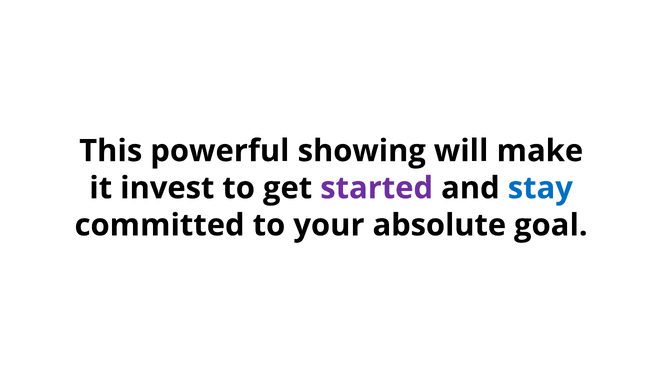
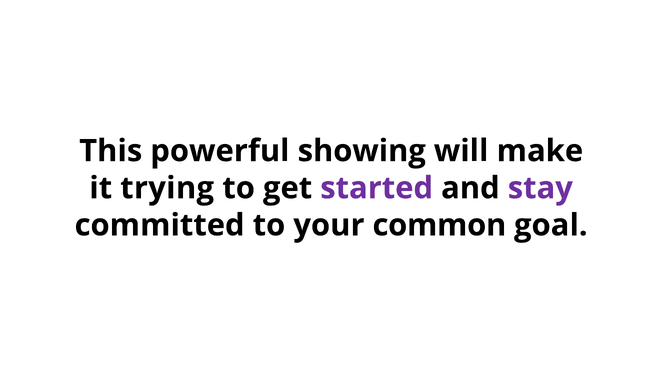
invest: invest -> trying
stay colour: blue -> purple
absolute: absolute -> common
